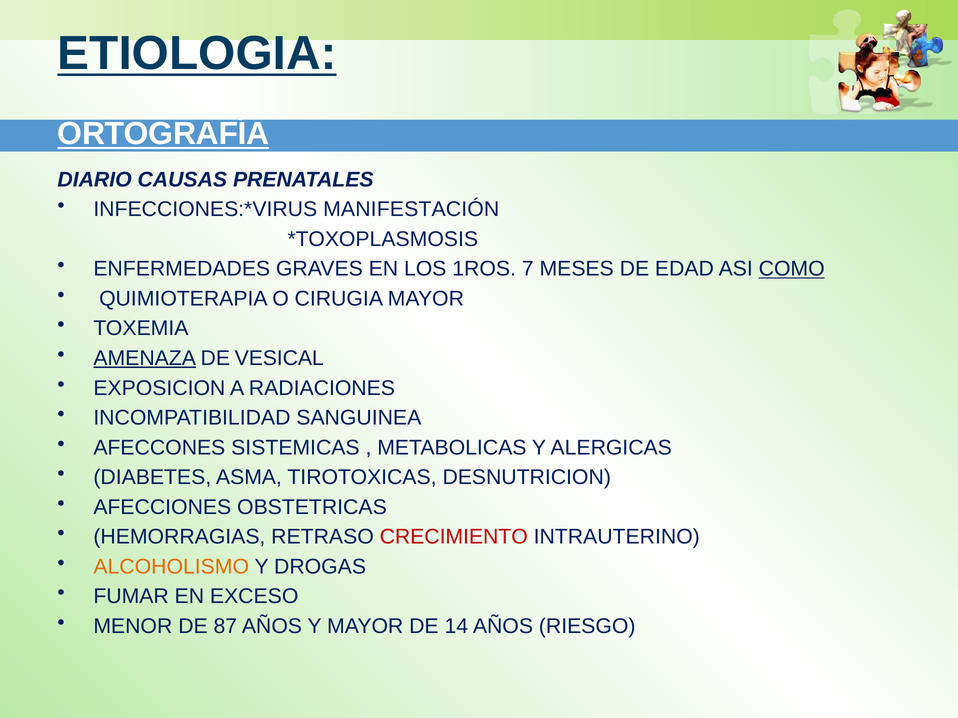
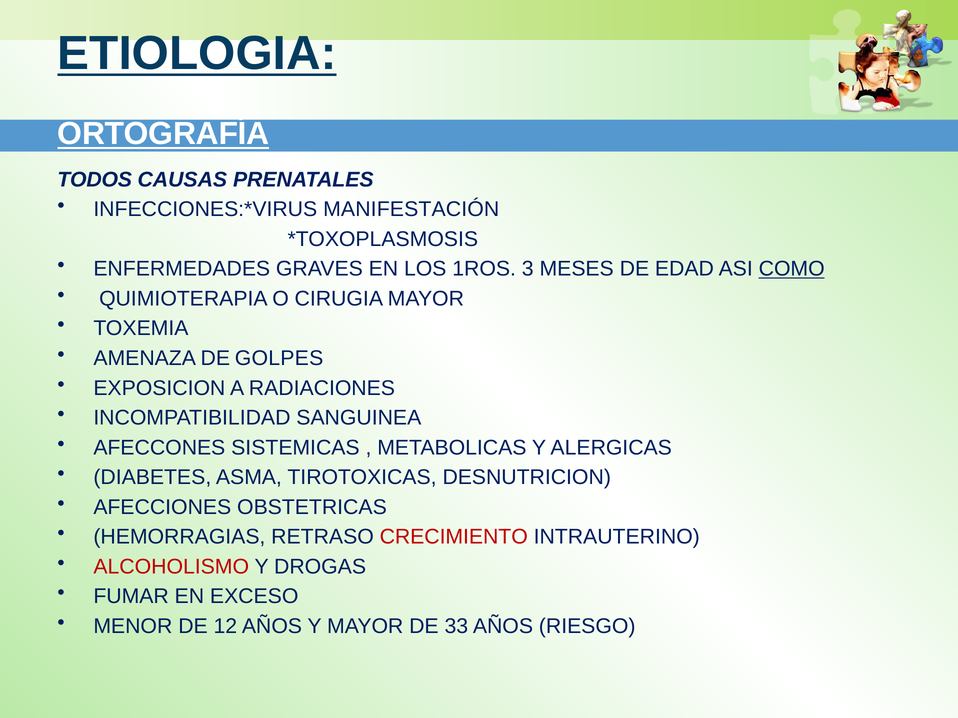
DIARIO: DIARIO -> TODOS
7: 7 -> 3
AMENAZA underline: present -> none
VESICAL: VESICAL -> GOLPES
ALCOHOLISMO colour: orange -> red
87: 87 -> 12
14: 14 -> 33
